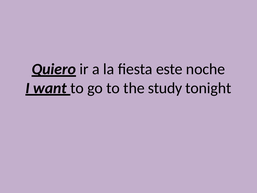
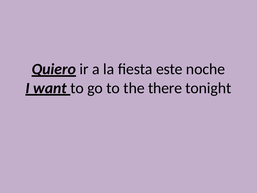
study: study -> there
